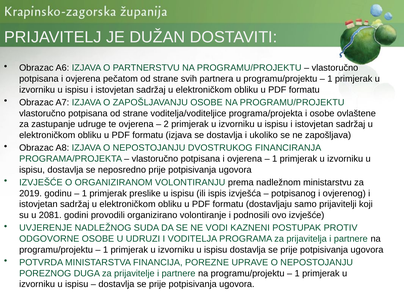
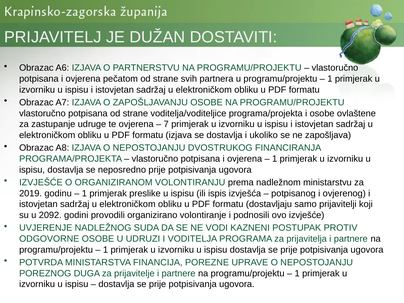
2: 2 -> 7
2081: 2081 -> 2092
